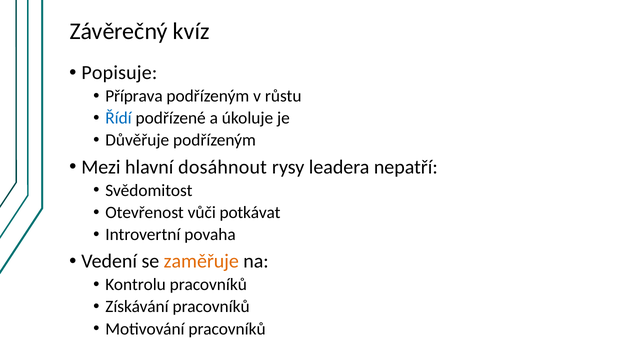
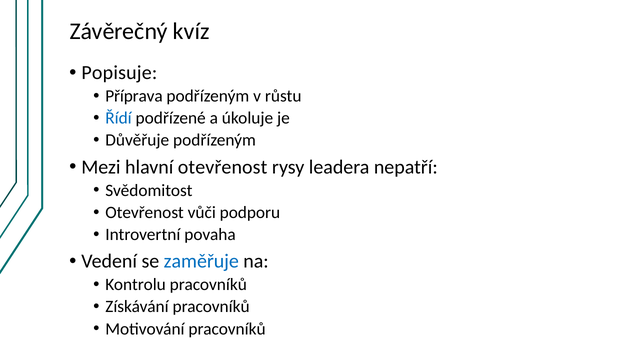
hlavní dosáhnout: dosáhnout -> otevřenost
potkávat: potkávat -> podporu
zaměřuje colour: orange -> blue
